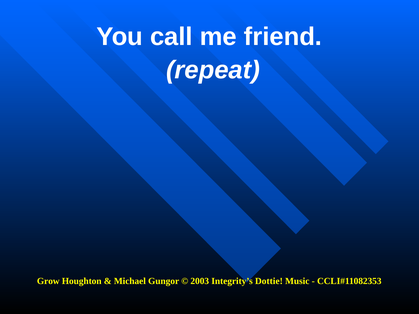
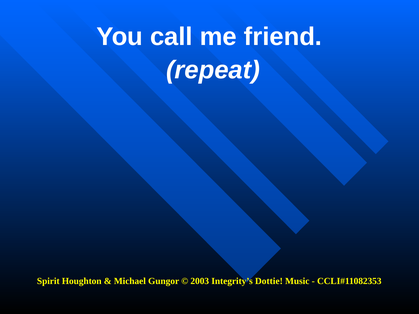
Grow: Grow -> Spirit
